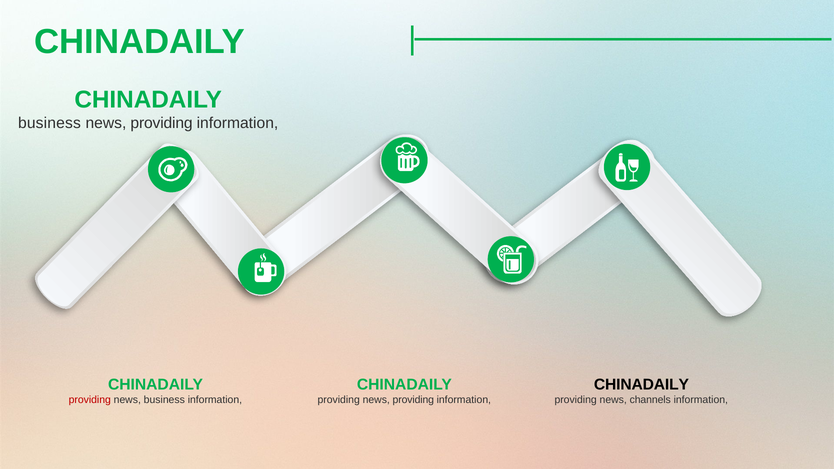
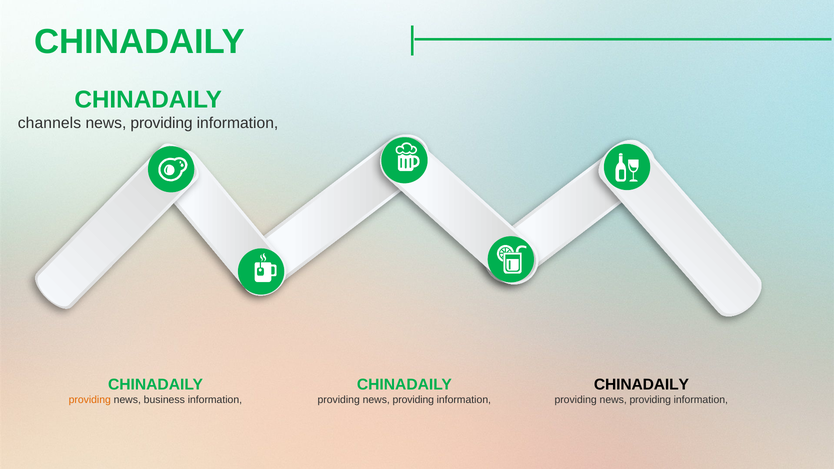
business at (49, 123): business -> channels
providing at (90, 400) colour: red -> orange
channels at (650, 400): channels -> providing
